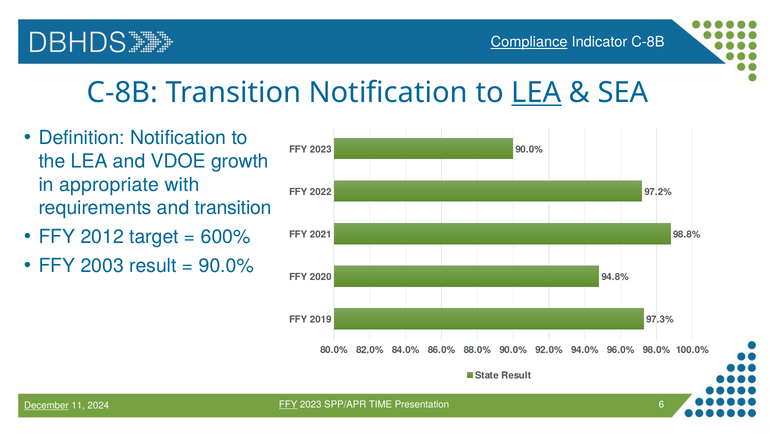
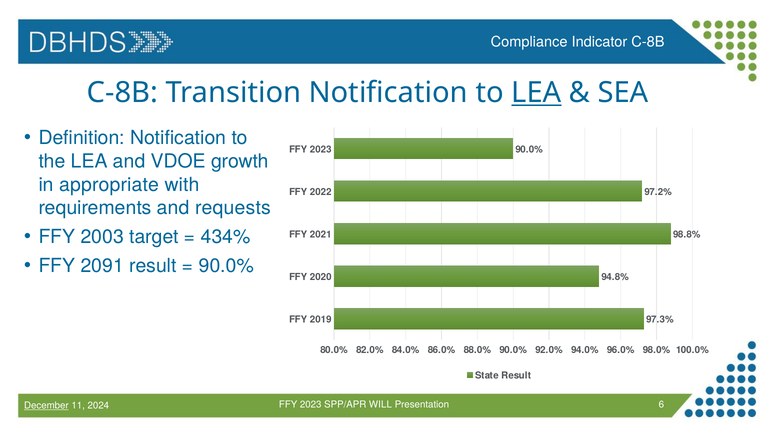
Compliance underline: present -> none
and transition: transition -> requests
2012: 2012 -> 2003
600%: 600% -> 434%
2003: 2003 -> 2091
FFY at (288, 405) underline: present -> none
TIME: TIME -> WILL
